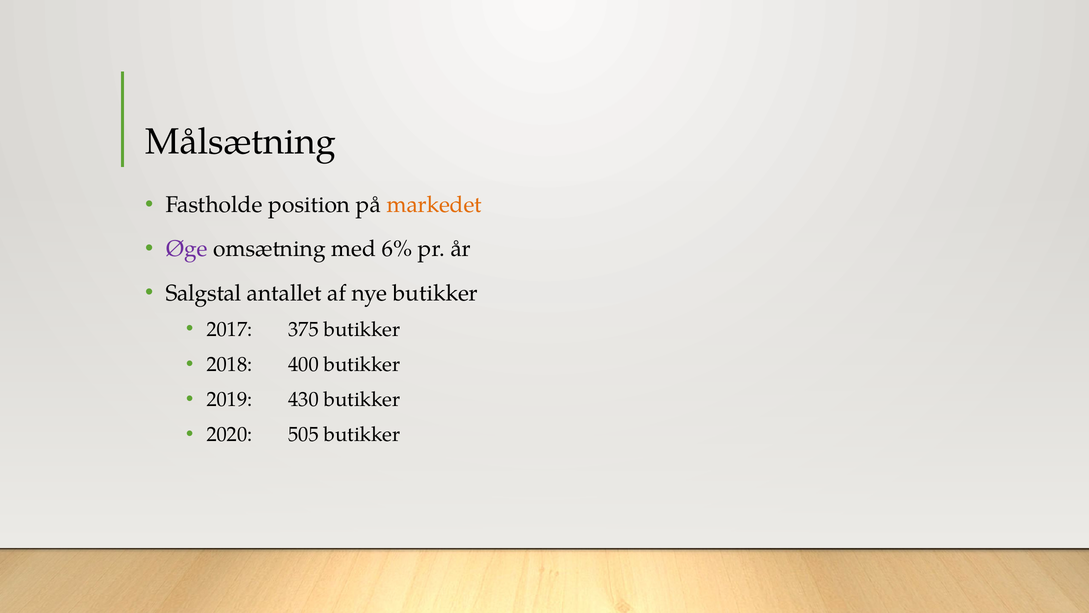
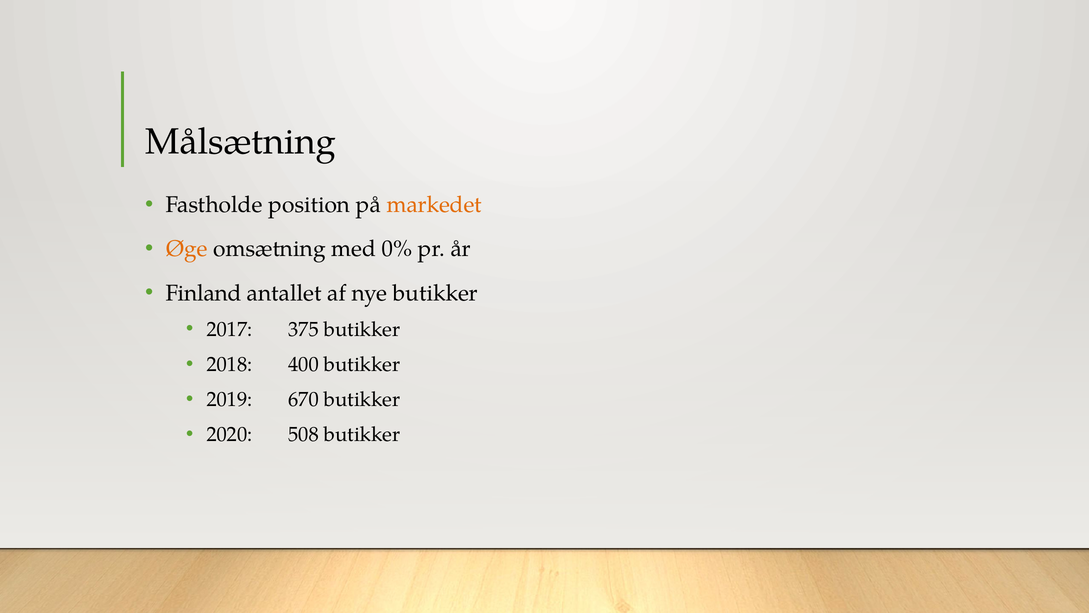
Øge colour: purple -> orange
6%: 6% -> 0%
Salgstal: Salgstal -> Finland
430: 430 -> 670
505: 505 -> 508
